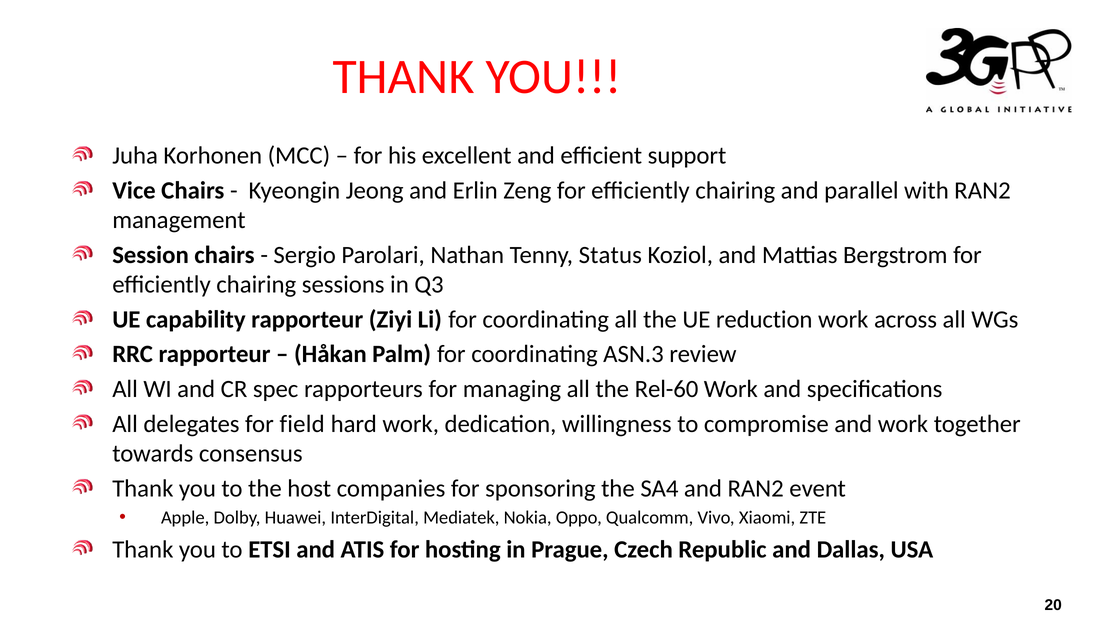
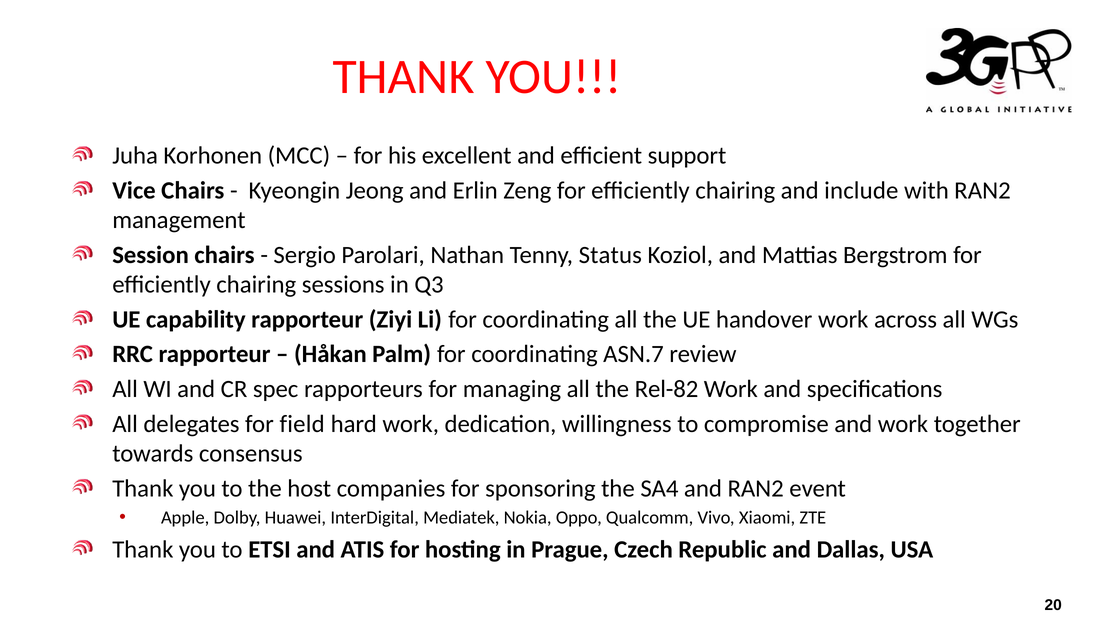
parallel: parallel -> include
reduction: reduction -> handover
ASN.3: ASN.3 -> ASN.7
Rel-60: Rel-60 -> Rel-82
